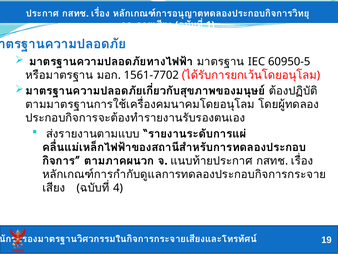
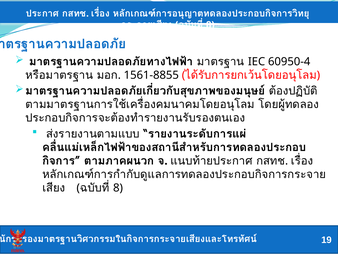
1 at (210, 25): 1 -> 8
60950-5: 60950-5 -> 60950-4
1561-7702: 1561-7702 -> 1561-8855
4 at (118, 188): 4 -> 8
